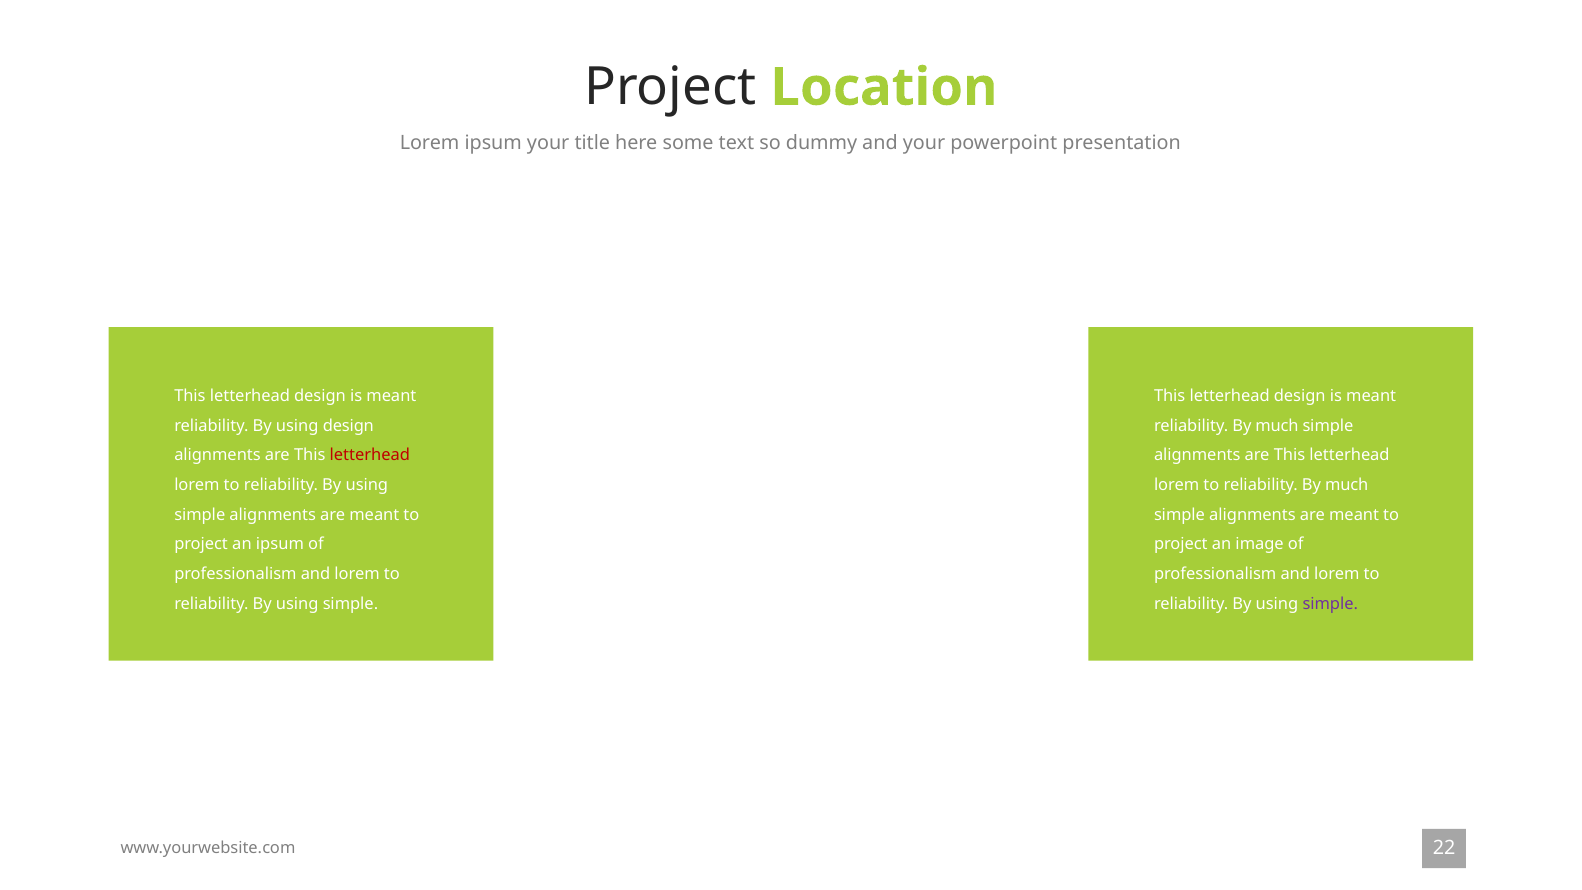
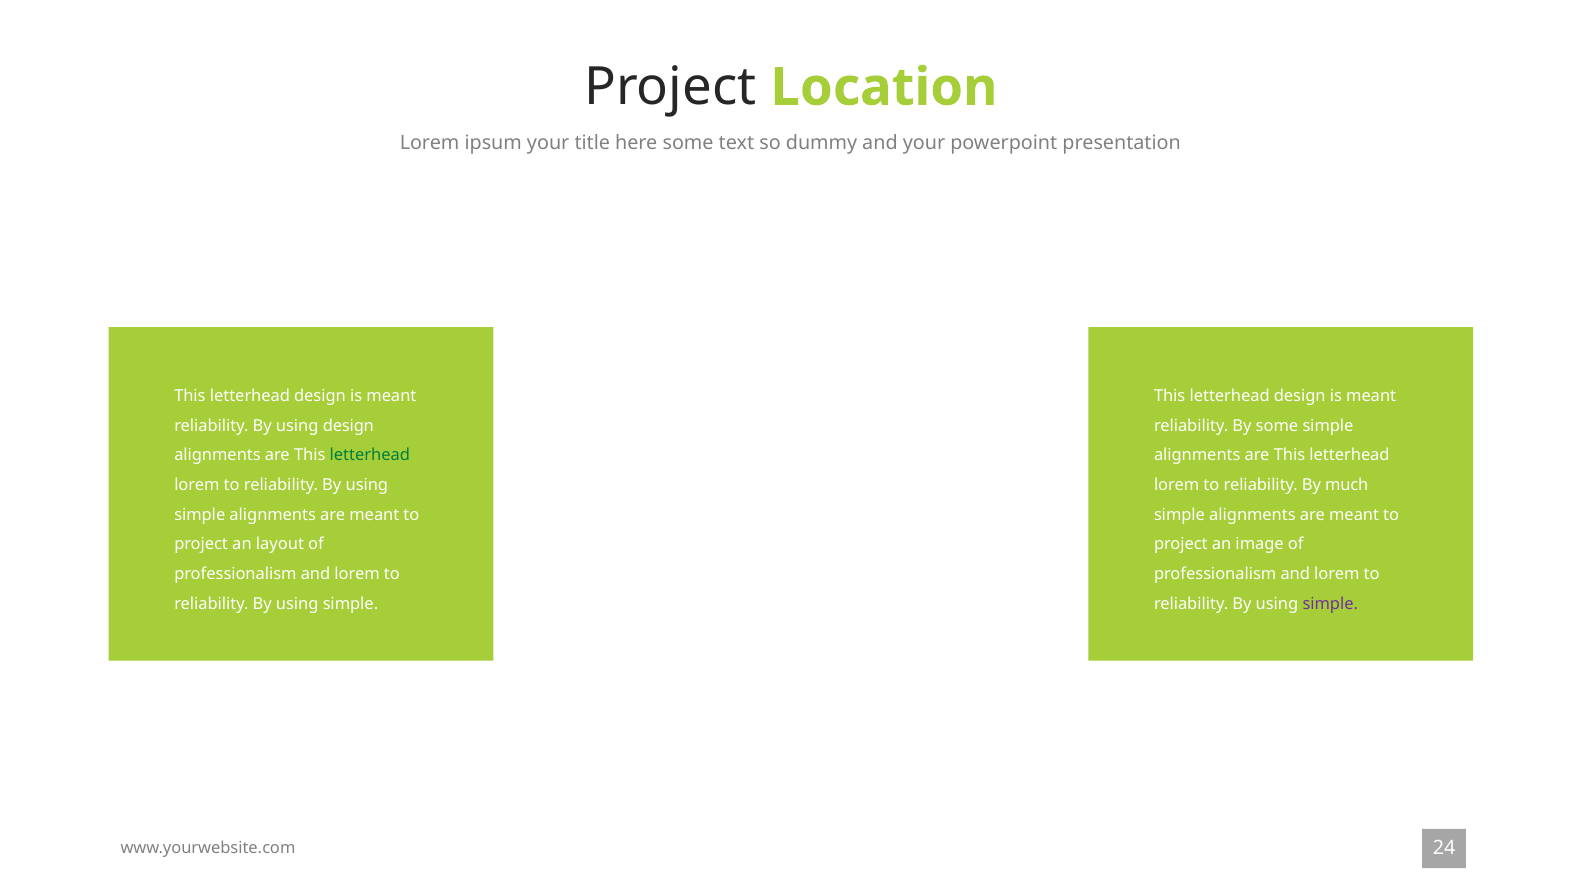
much at (1277, 426): much -> some
letterhead at (370, 455) colour: red -> green
an ipsum: ipsum -> layout
22: 22 -> 24
